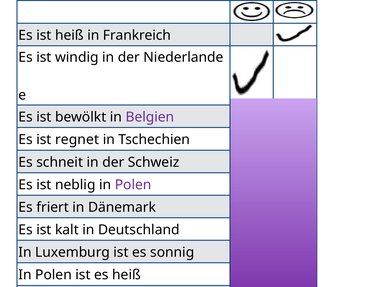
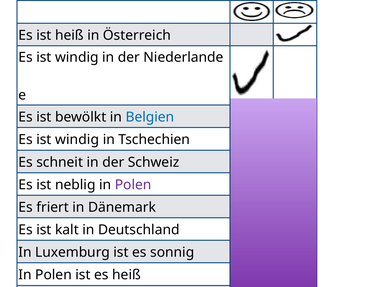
ist heiß in Frankreich: Frankreich -> Österreich
Belgien colour: purple -> blue
regnet at (77, 140): regnet -> windig
